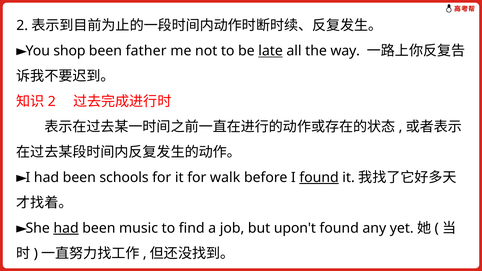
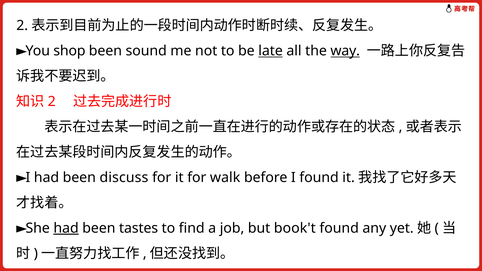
father: father -> sound
way underline: none -> present
schools: schools -> discuss
found at (319, 178) underline: present -> none
music: music -> tastes
upon't: upon't -> book't
